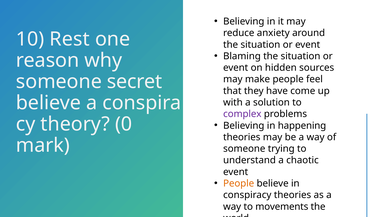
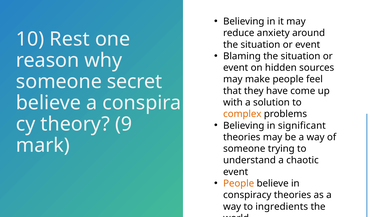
complex colour: purple -> orange
0: 0 -> 9
happening: happening -> significant
movements: movements -> ingredients
